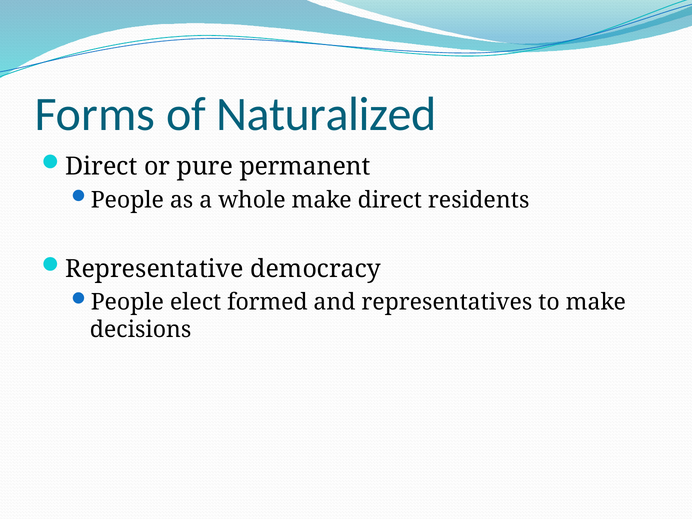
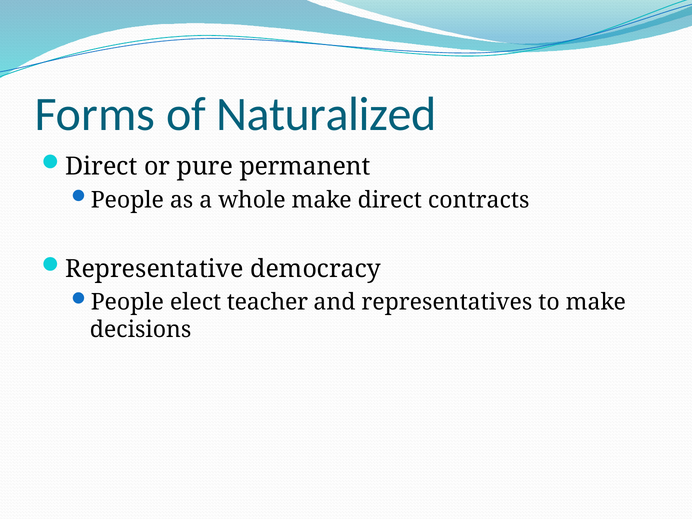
residents: residents -> contracts
formed: formed -> teacher
